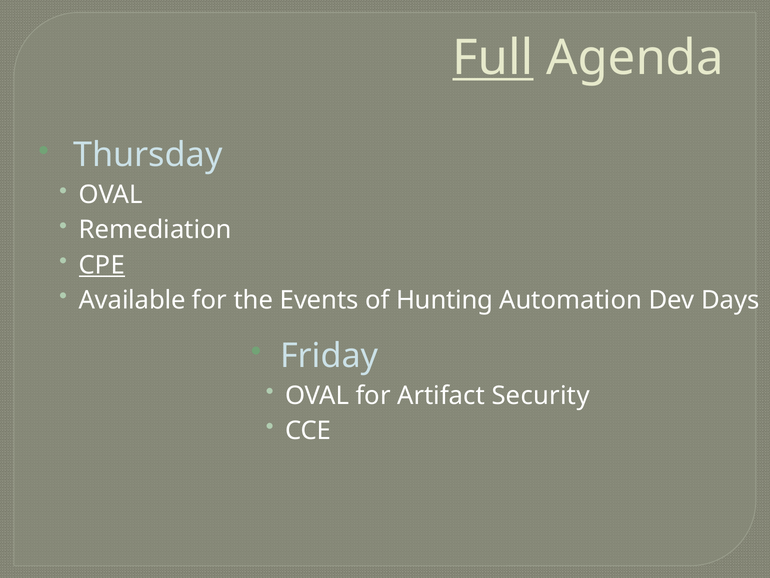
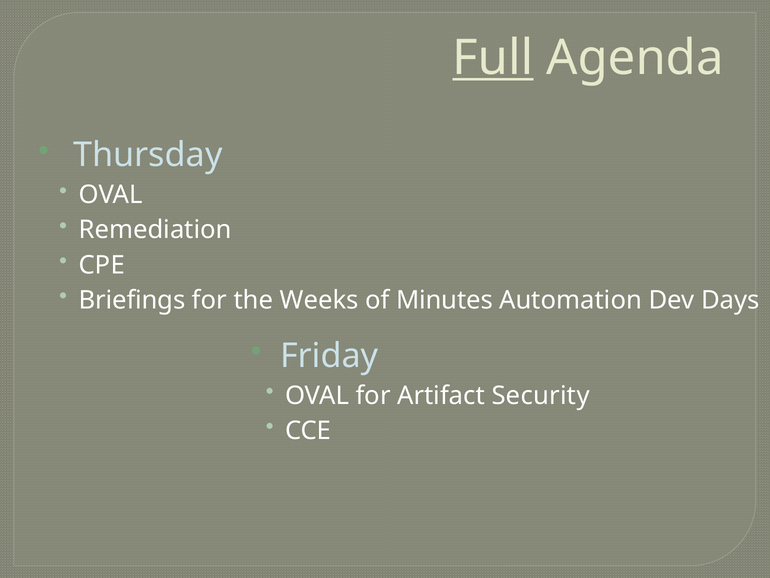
CPE underline: present -> none
Available: Available -> Briefings
Events: Events -> Weeks
Hunting: Hunting -> Minutes
